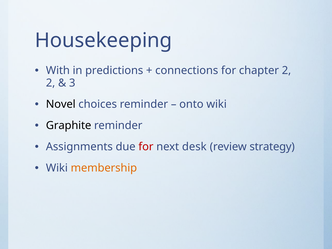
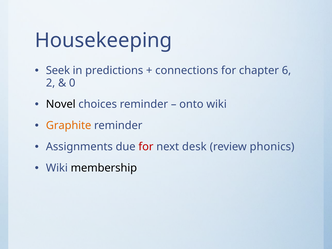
With: With -> Seek
chapter 2: 2 -> 6
3: 3 -> 0
Graphite colour: black -> orange
strategy: strategy -> phonics
membership colour: orange -> black
